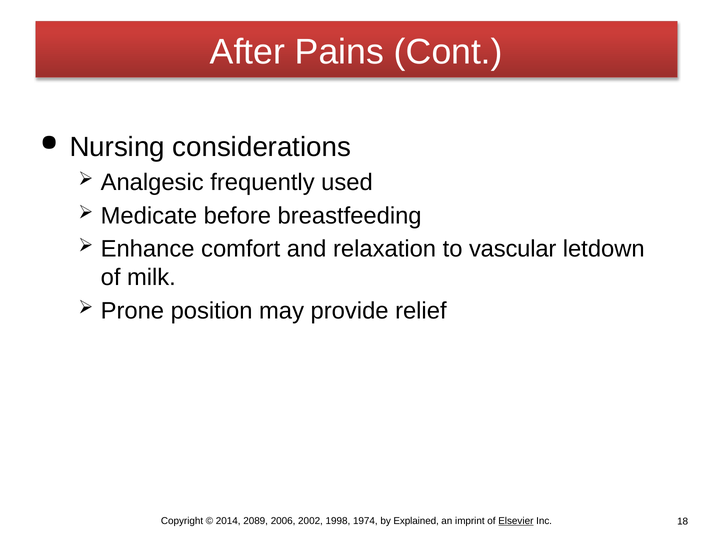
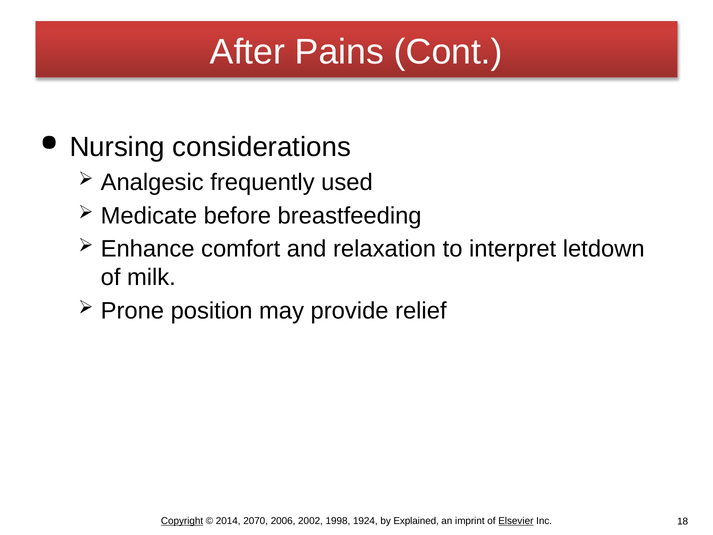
vascular: vascular -> interpret
Copyright underline: none -> present
2089: 2089 -> 2070
1974: 1974 -> 1924
